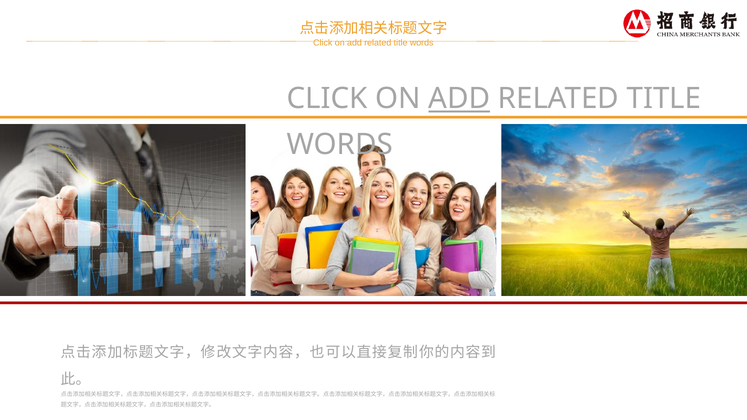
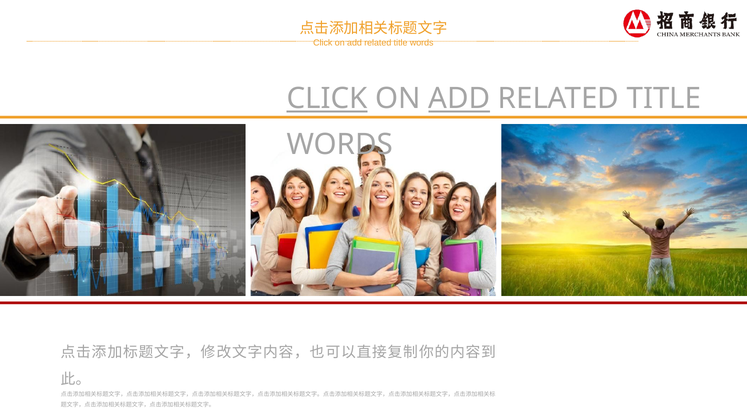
CLICK at (327, 99) underline: none -> present
